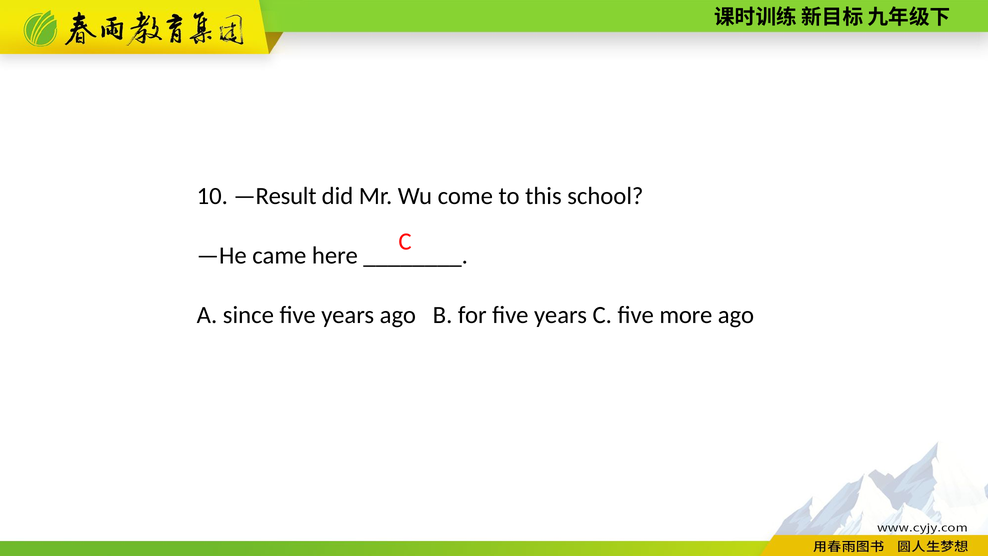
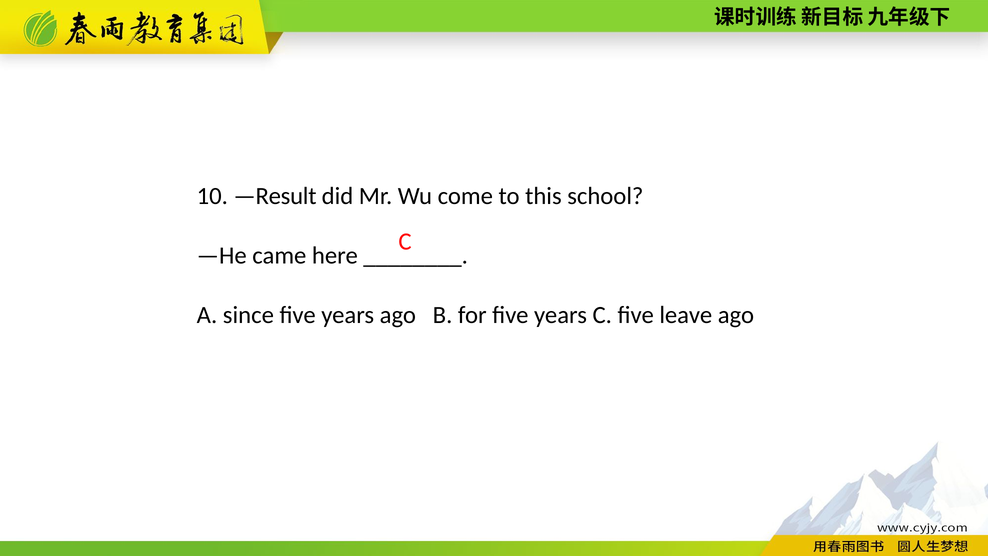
more: more -> leave
